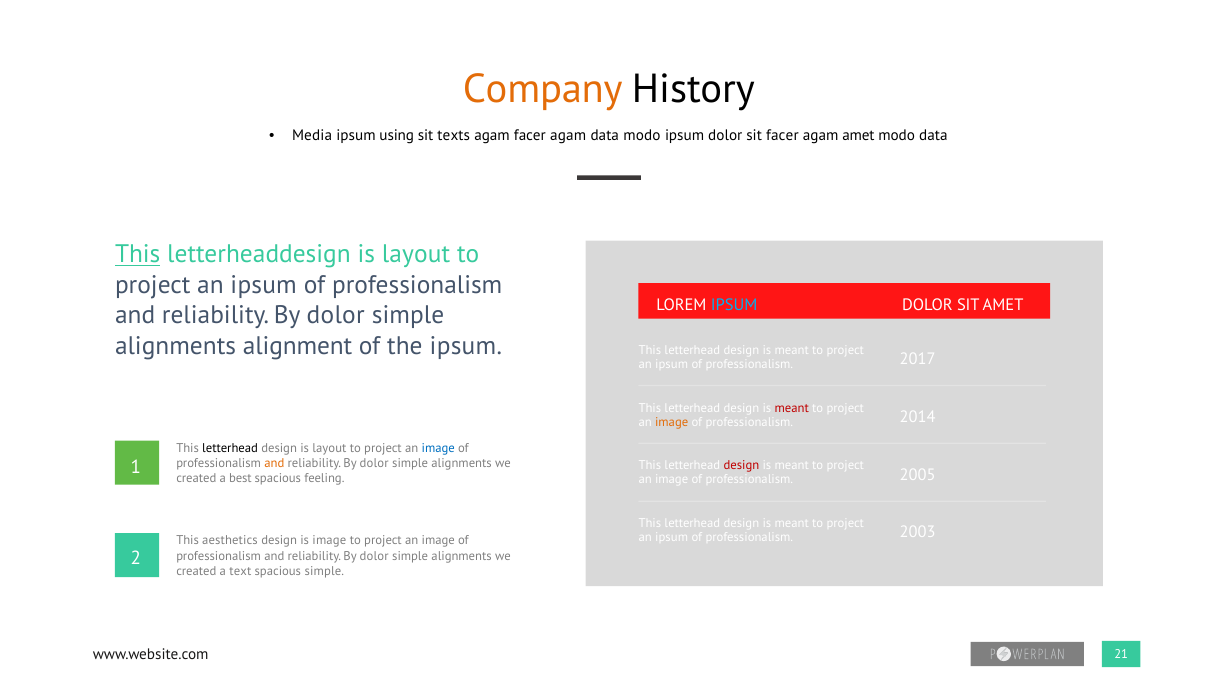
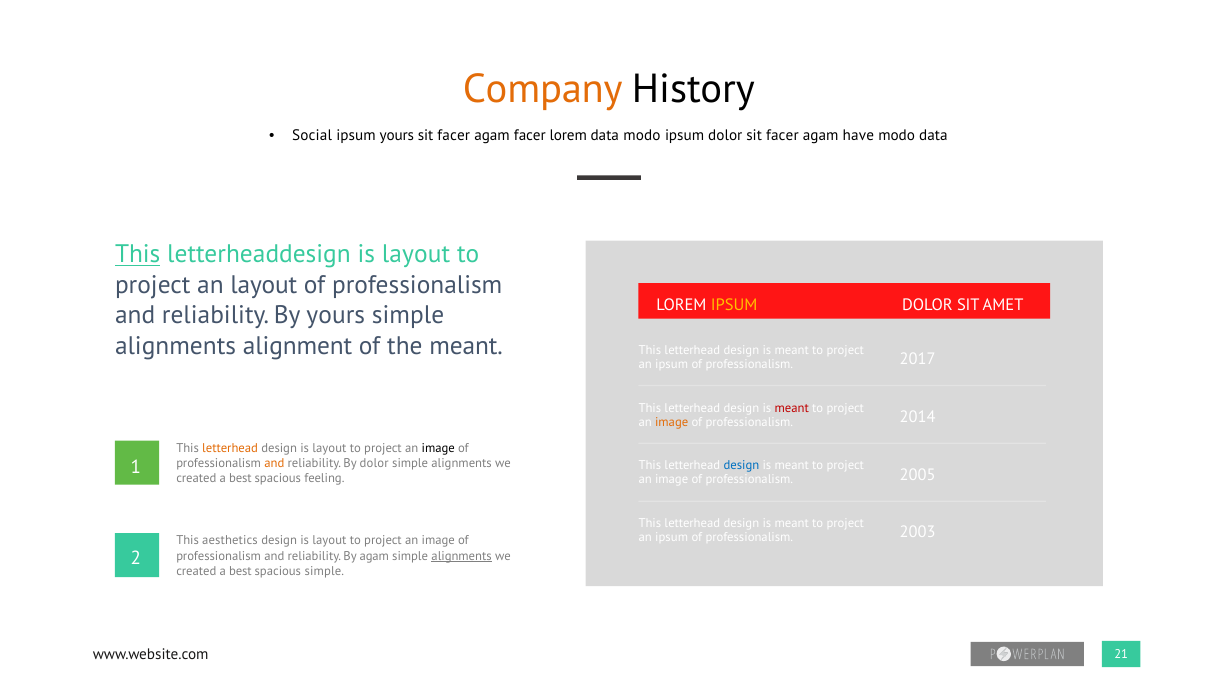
Media: Media -> Social
ipsum using: using -> yours
texts at (454, 136): texts -> facer
agam facer agam: agam -> lorem
agam amet: amet -> have
ipsum at (264, 285): ipsum -> layout
IPSUM at (734, 305) colour: light blue -> yellow
dolor at (336, 315): dolor -> yours
the ipsum: ipsum -> meant
letterhead at (230, 448) colour: black -> orange
image at (438, 448) colour: blue -> black
design at (741, 466) colour: red -> blue
image at (329, 541): image -> layout
dolor at (374, 556): dolor -> agam
alignments at (462, 556) underline: none -> present
text at (240, 571): text -> best
